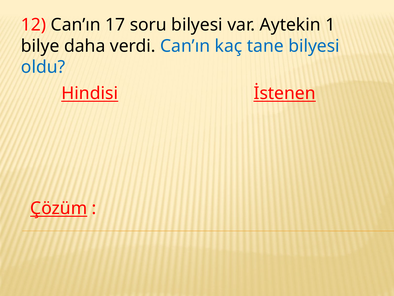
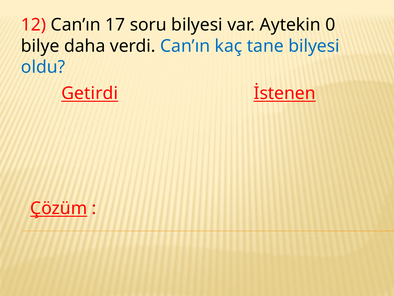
1: 1 -> 0
Hindisi: Hindisi -> Getirdi
